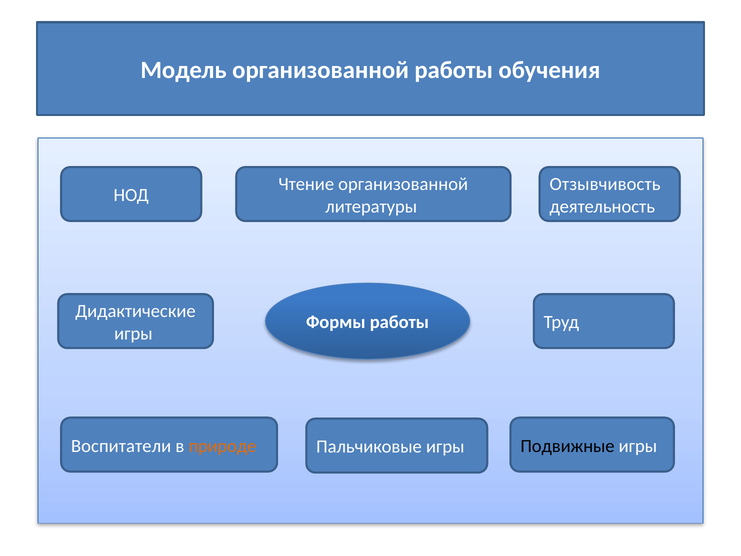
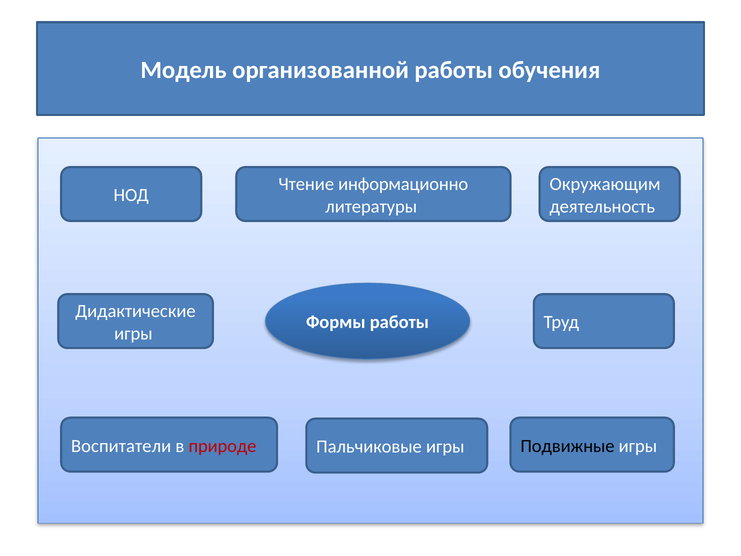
Чтение организованной: организованной -> информационно
Отзывчивость: Отзывчивость -> Окружающим
природе colour: orange -> red
